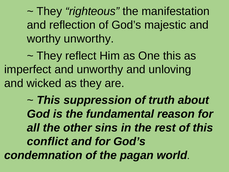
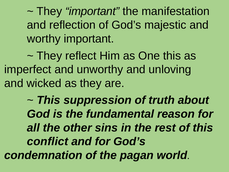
They righteous: righteous -> important
worthy unworthy: unworthy -> important
